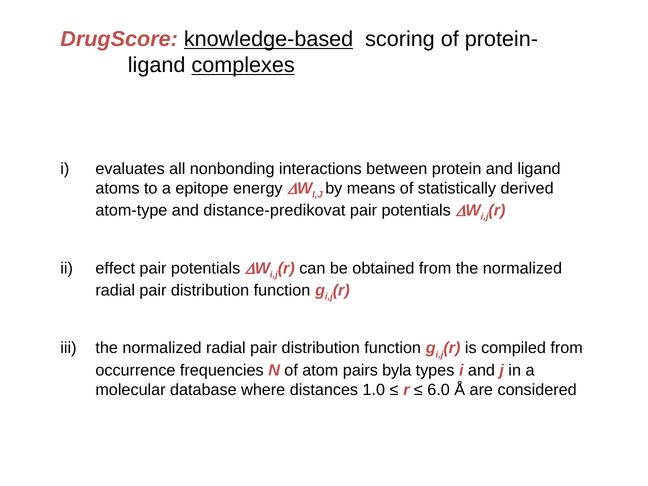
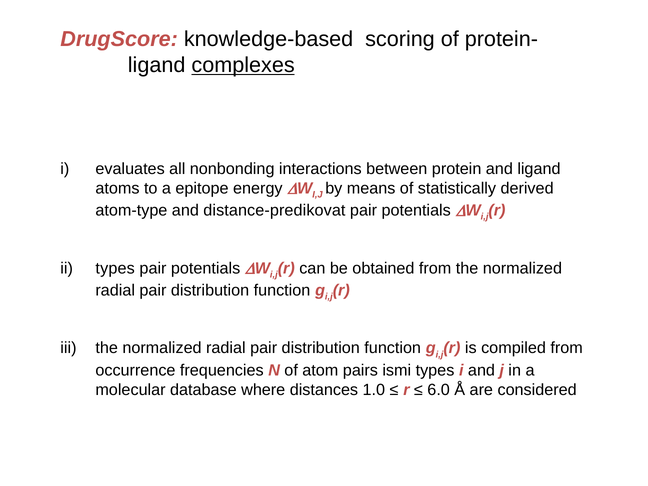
knowledge-based underline: present -> none
effect at (115, 268): effect -> types
byla: byla -> ismi
